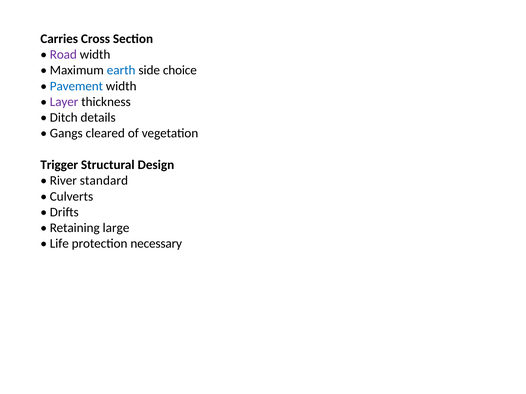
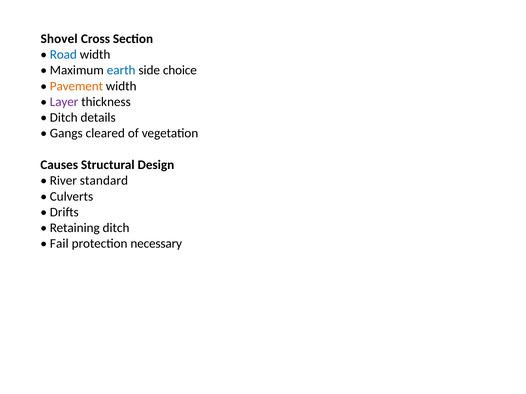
Carries: Carries -> Shovel
Road colour: purple -> blue
Pavement colour: blue -> orange
Trigger: Trigger -> Causes
Retaining large: large -> ditch
Life: Life -> Fail
